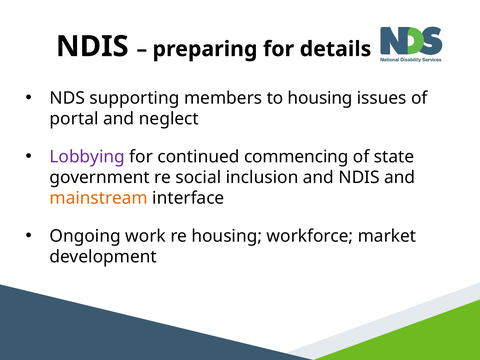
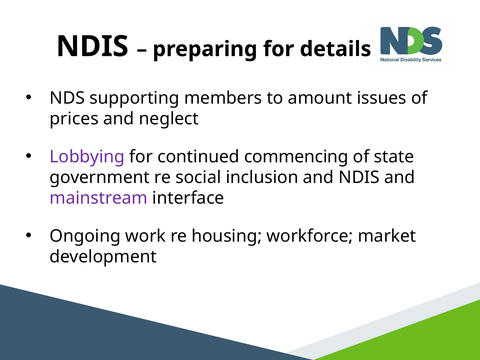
to housing: housing -> amount
portal: portal -> prices
mainstream colour: orange -> purple
